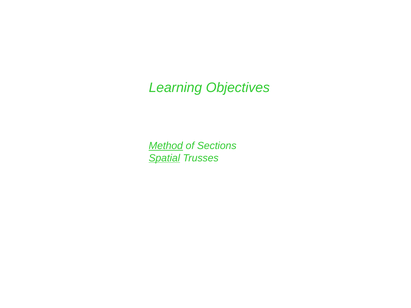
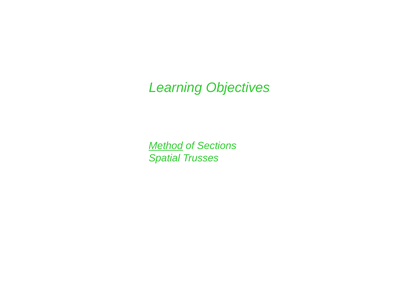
Spatial underline: present -> none
